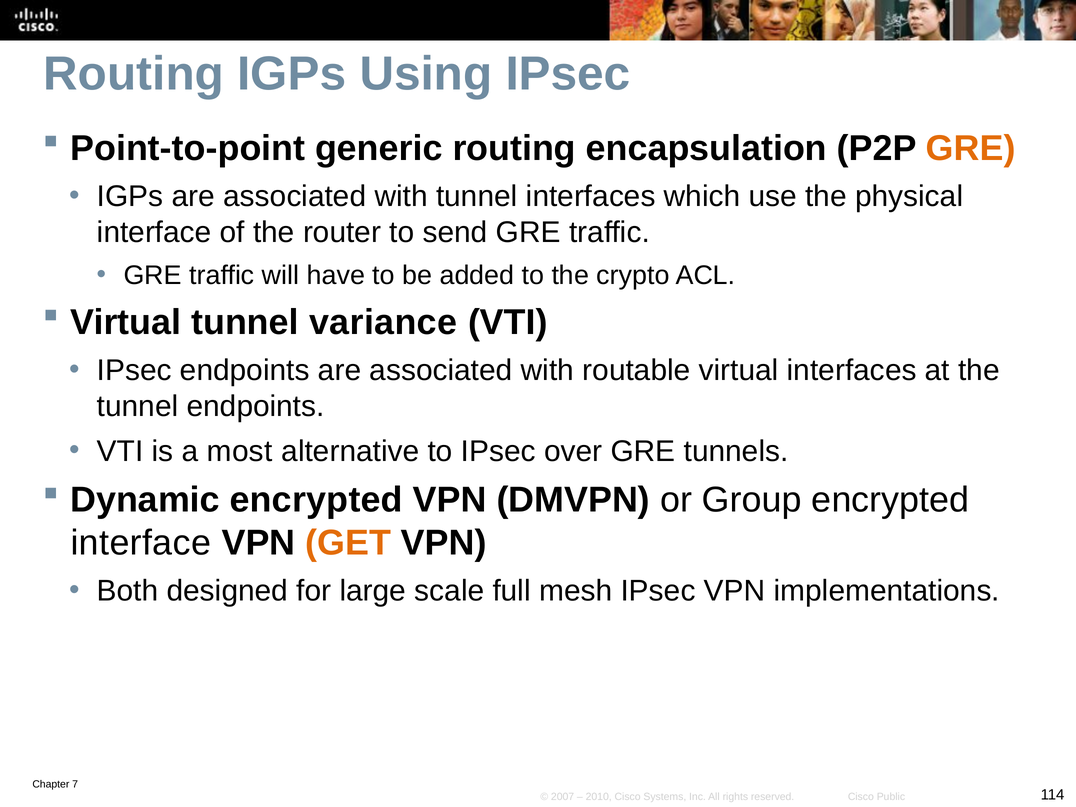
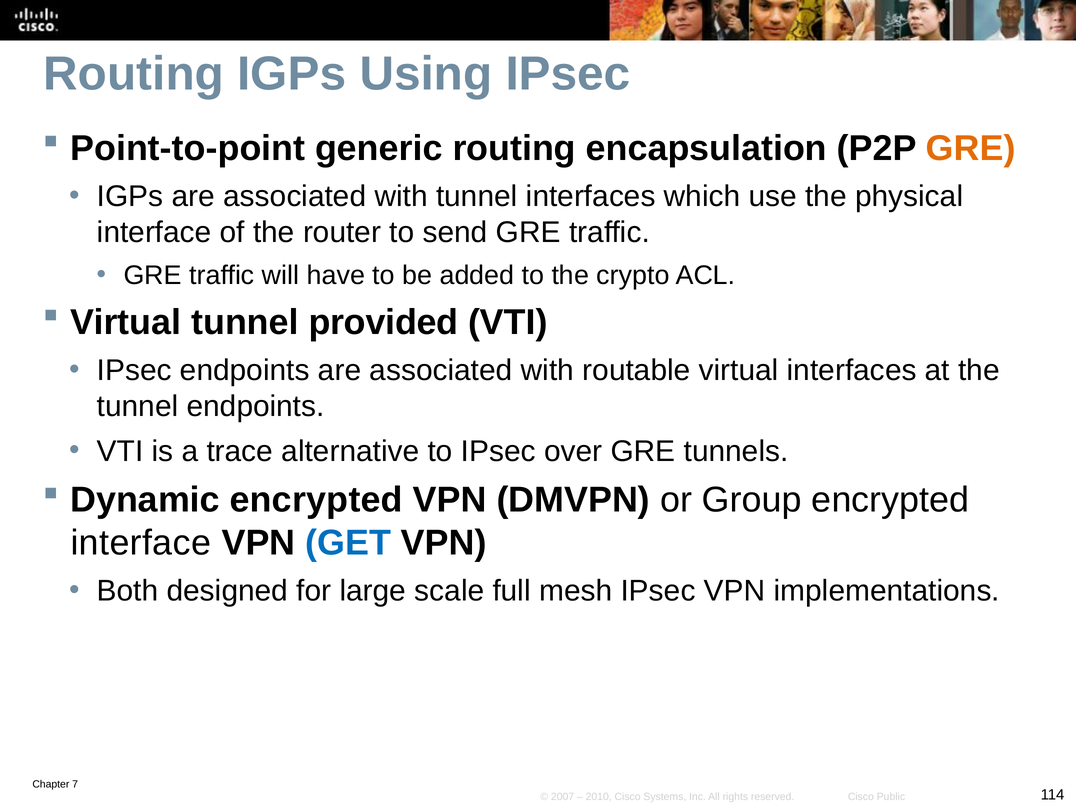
variance: variance -> provided
most: most -> trace
GET colour: orange -> blue
